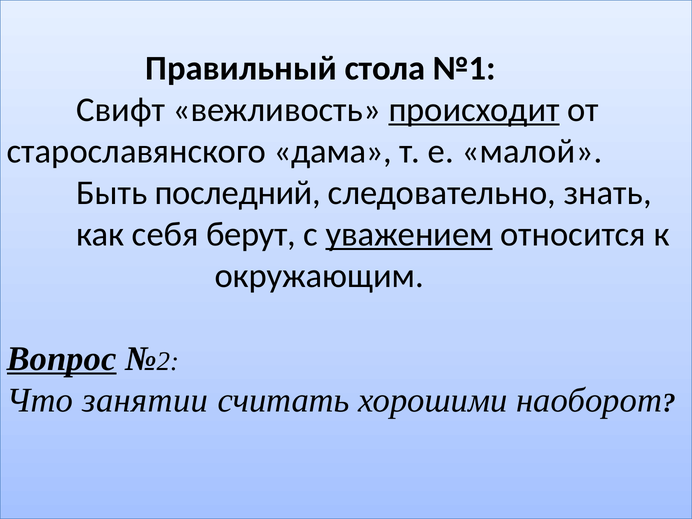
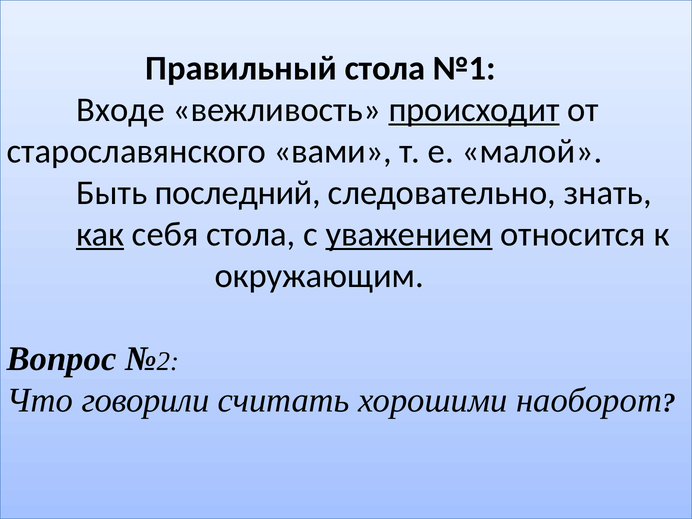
Свифт: Свифт -> Входе
дама: дама -> вами
как underline: none -> present
себя берут: берут -> стола
Вопрос underline: present -> none
занятии: занятии -> говорили
